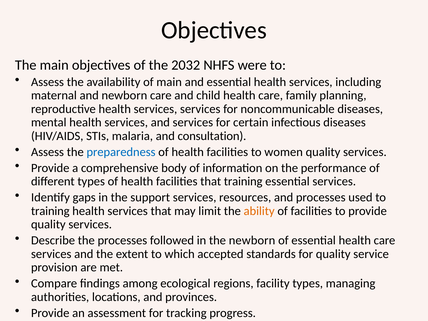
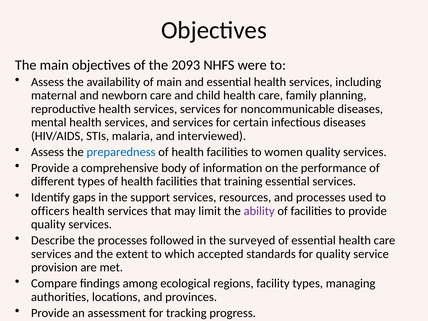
2032: 2032 -> 2093
consultation: consultation -> interviewed
training at (50, 211): training -> officers
ability colour: orange -> purple
the newborn: newborn -> surveyed
